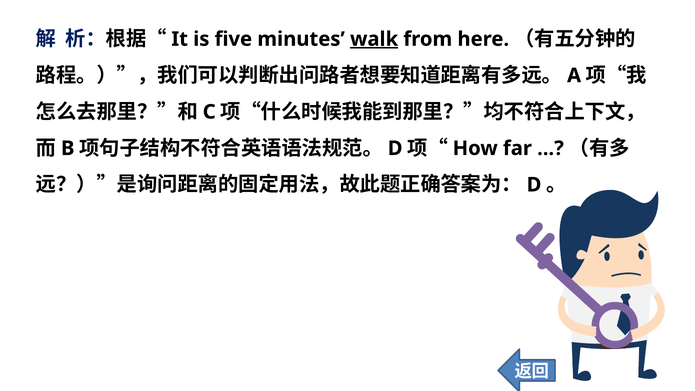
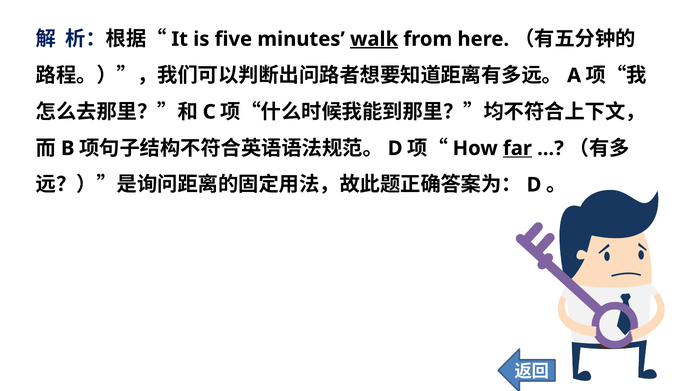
far underline: none -> present
